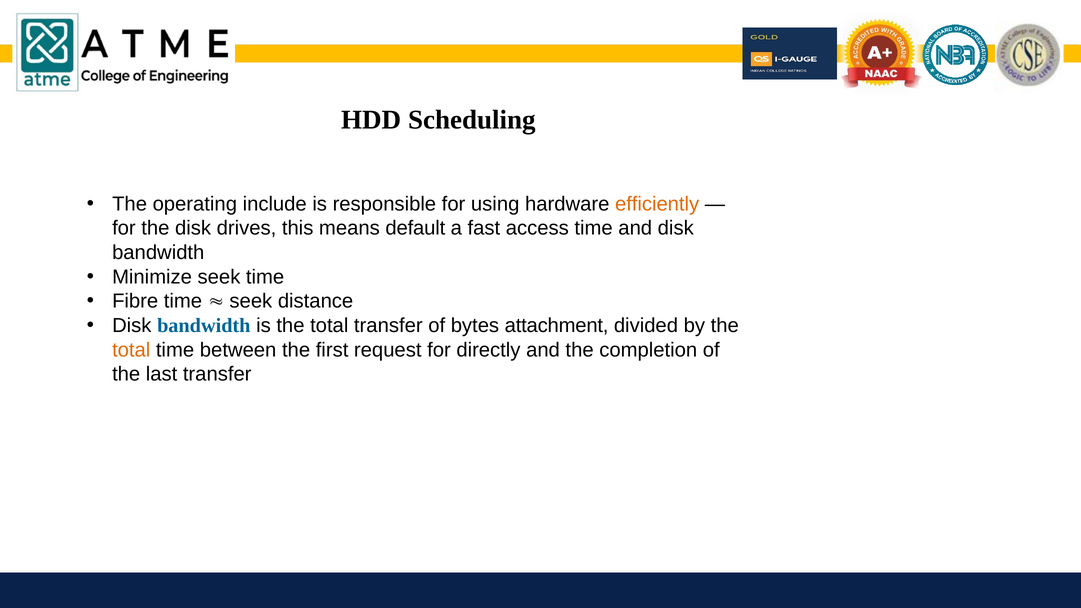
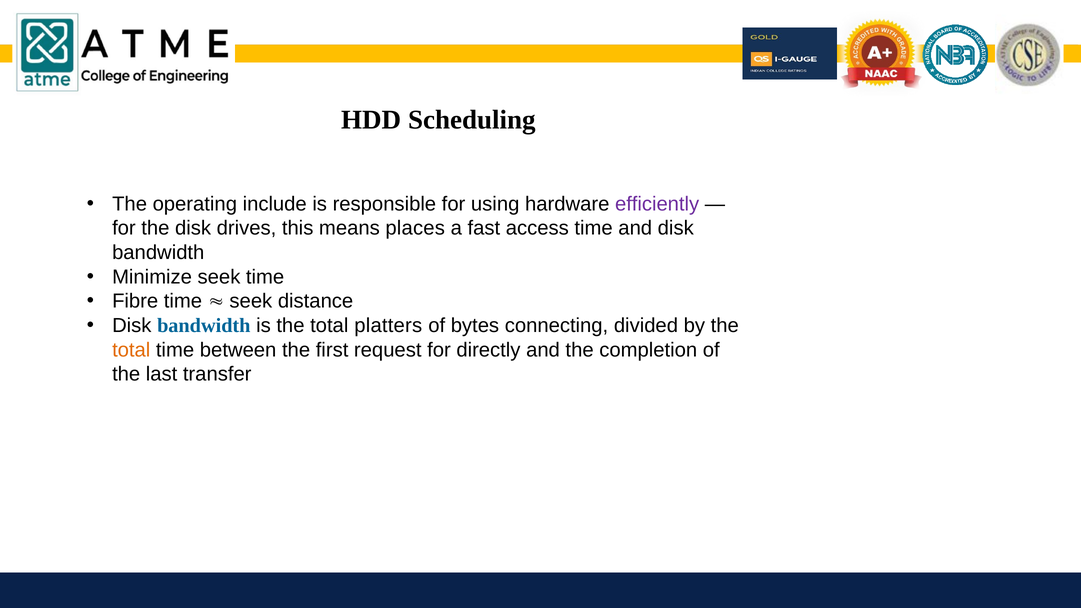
efficiently colour: orange -> purple
default: default -> places
total transfer: transfer -> platters
attachment: attachment -> connecting
